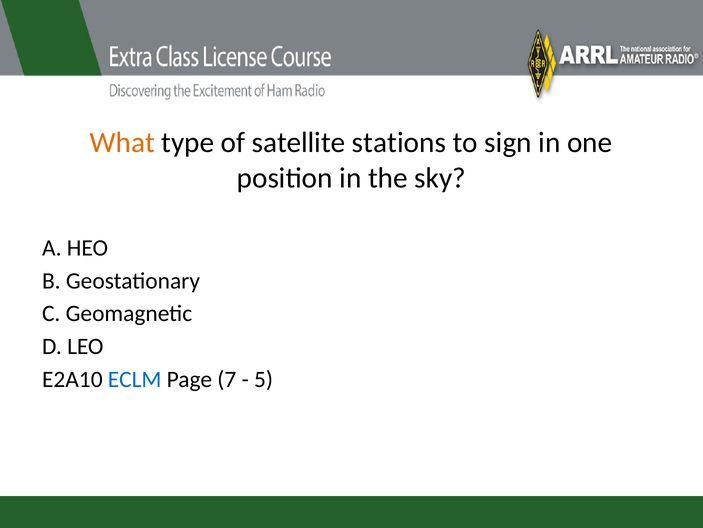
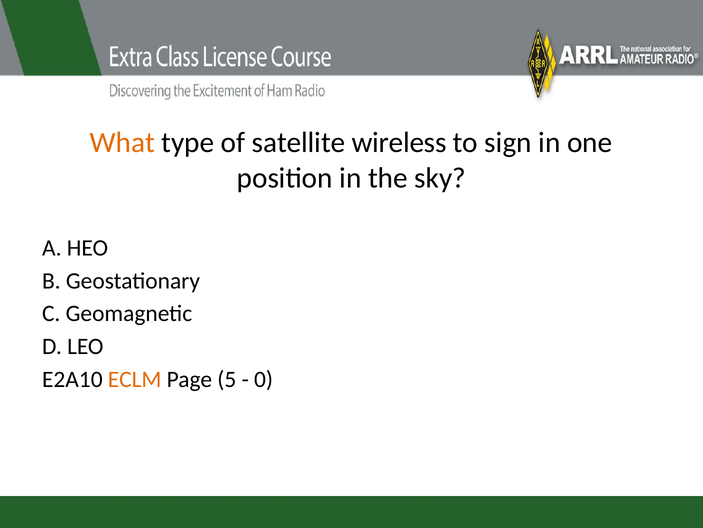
stations: stations -> wireless
ECLM colour: blue -> orange
7: 7 -> 5
5: 5 -> 0
